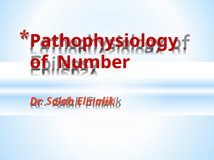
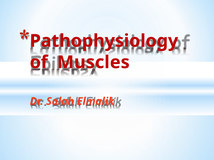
Number: Number -> Muscles
